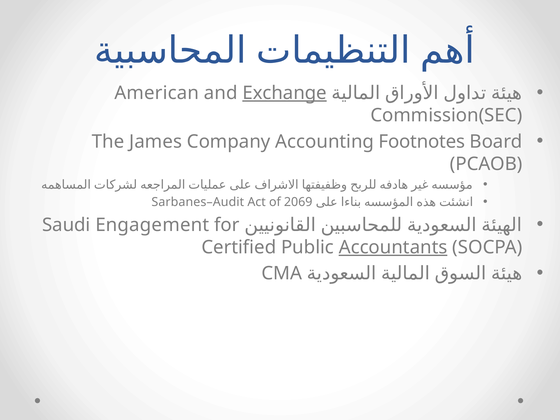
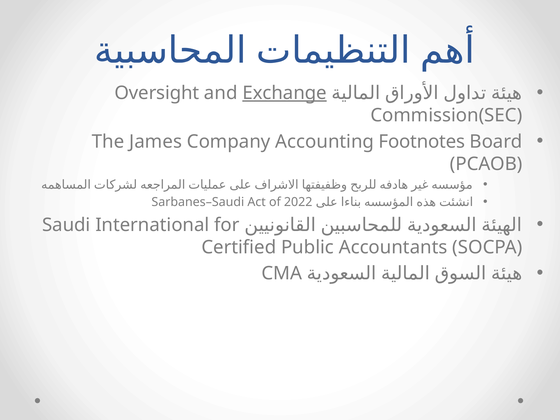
American: American -> Oversight
Sarbanes–Audit: Sarbanes–Audit -> Sarbanes–Saudi
2069: 2069 -> 2022
Engagement: Engagement -> International
Accountants underline: present -> none
